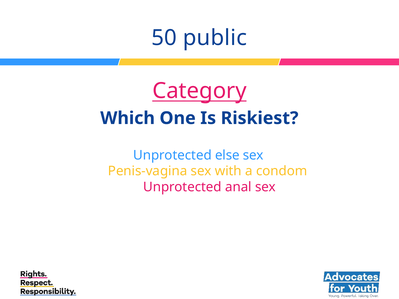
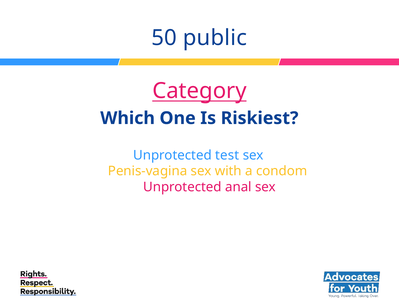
else: else -> test
